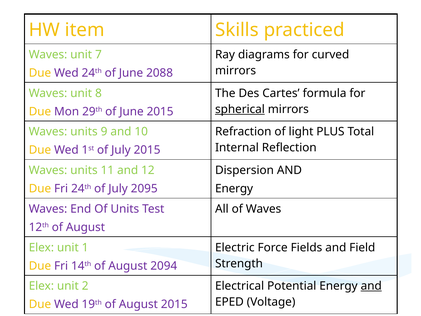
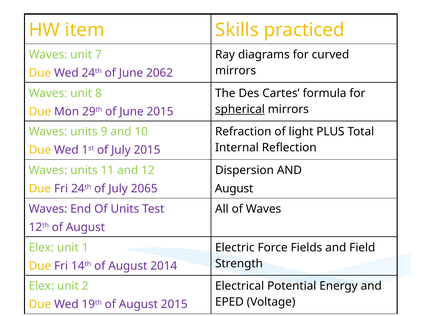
2088: 2088 -> 2062
2095: 2095 -> 2065
Energy at (234, 189): Energy -> August
2094: 2094 -> 2014
and at (371, 286) underline: present -> none
